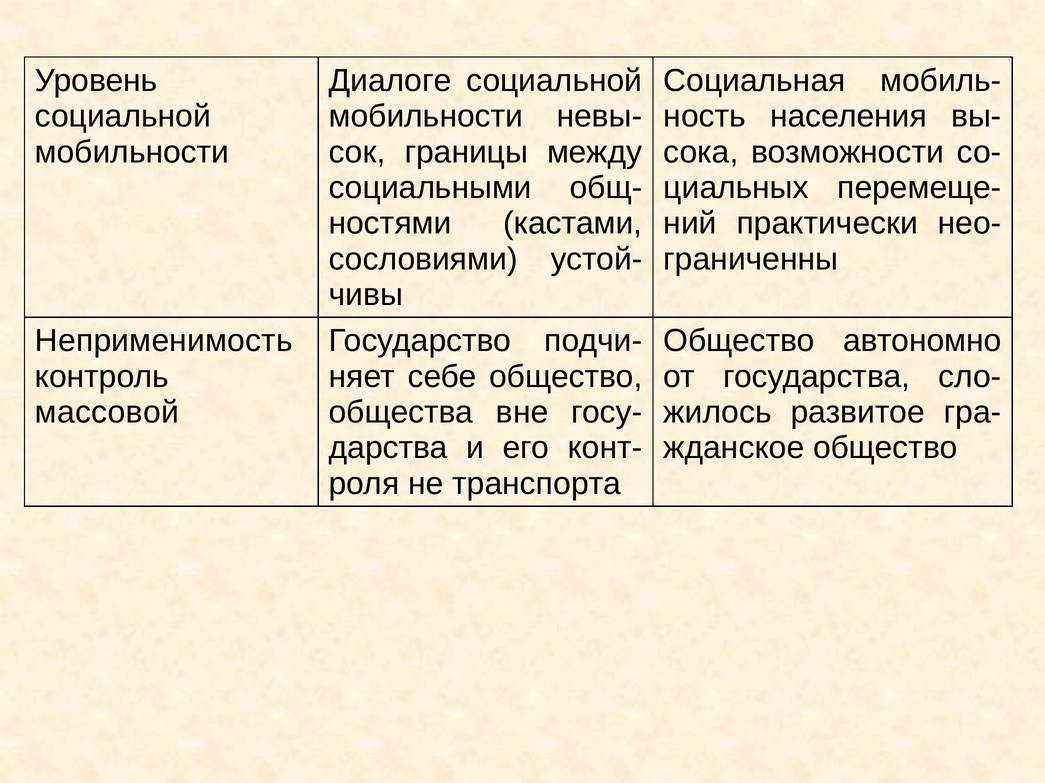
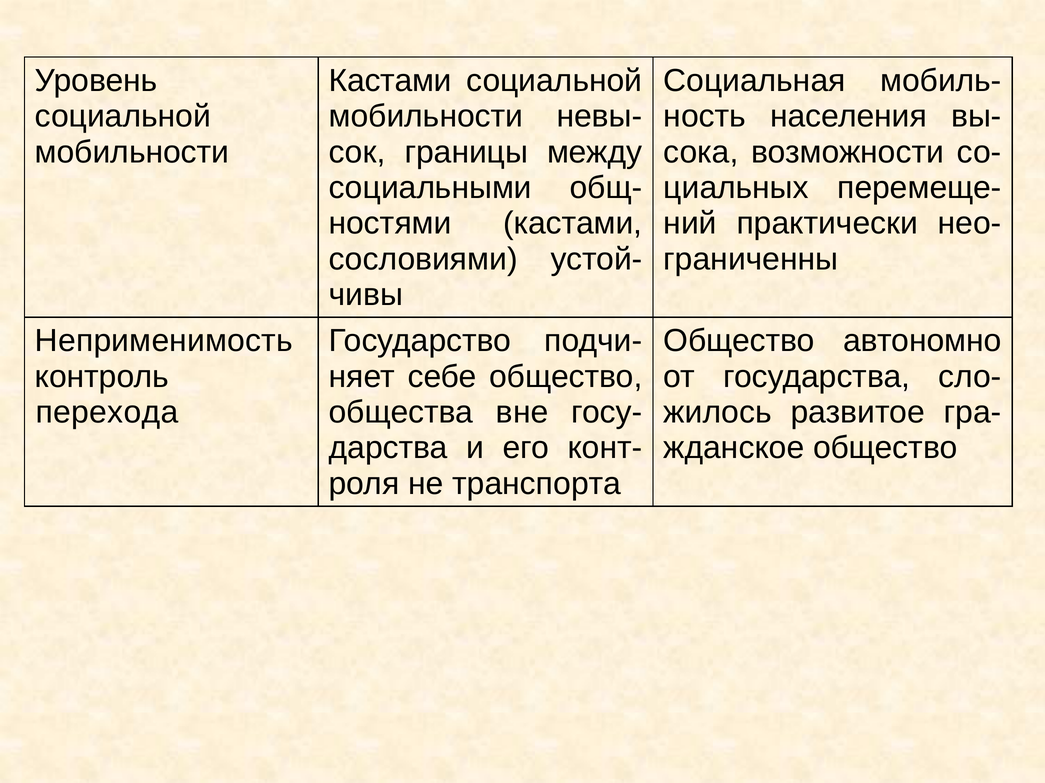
Диалоге at (390, 81): Диалоге -> Кастами
массовой: массовой -> перехода
